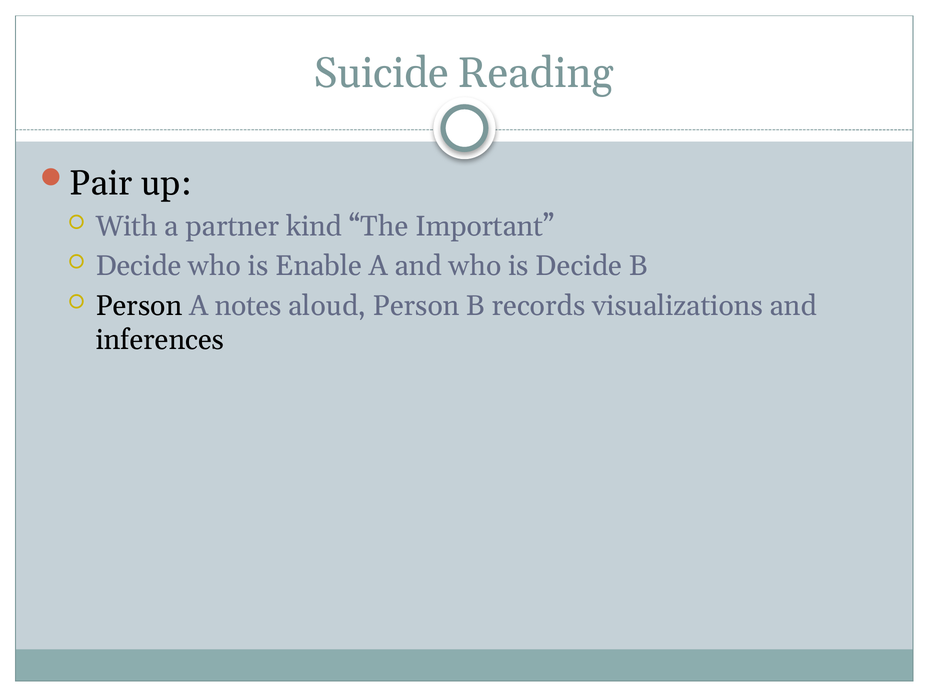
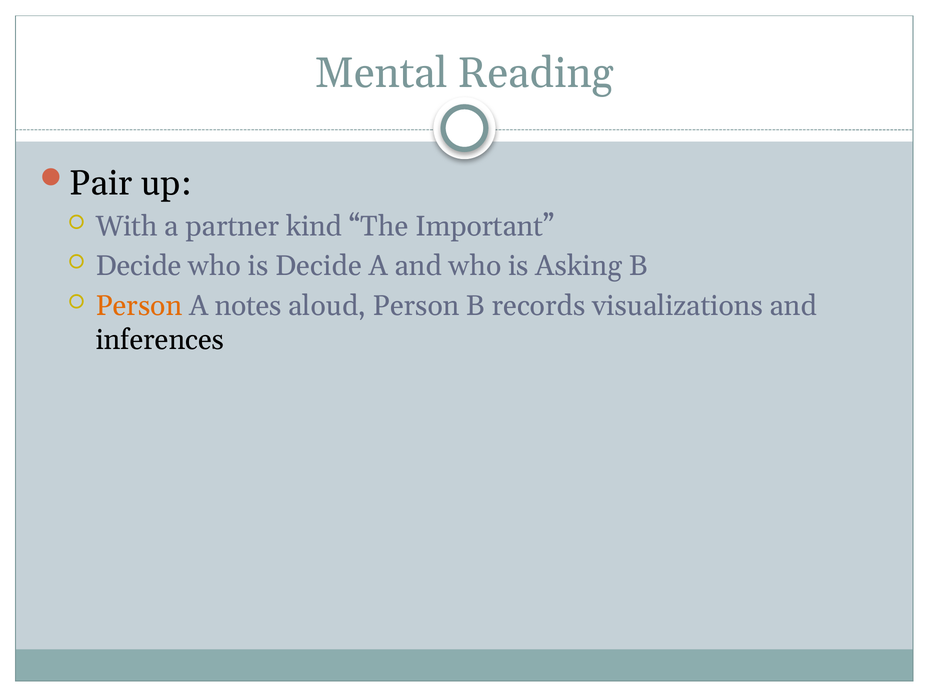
Suicide: Suicide -> Mental
is Enable: Enable -> Decide
is Decide: Decide -> Asking
Person at (139, 306) colour: black -> orange
